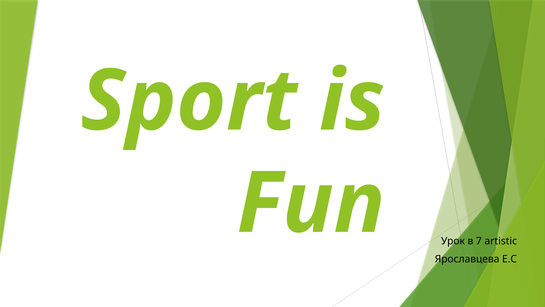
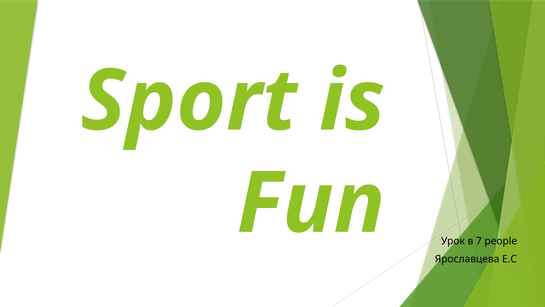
artistic: artistic -> people
